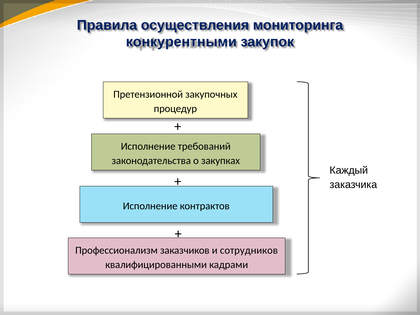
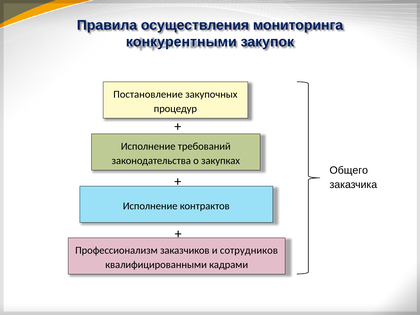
Претензионной: Претензионной -> Постановление
Каждый: Каждый -> Общего
